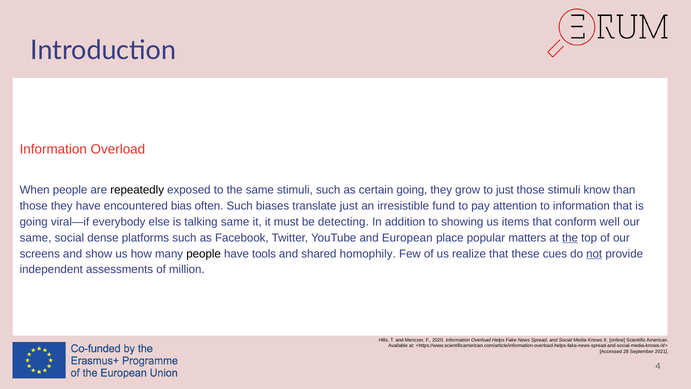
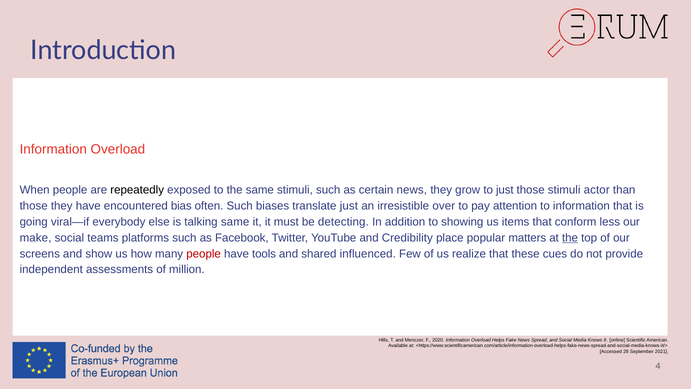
certain going: going -> news
know: know -> actor
fund: fund -> over
well: well -> less
same at (36, 238): same -> make
dense: dense -> teams
European: European -> Credibility
people at (204, 254) colour: black -> red
homophily: homophily -> influenced
not underline: present -> none
